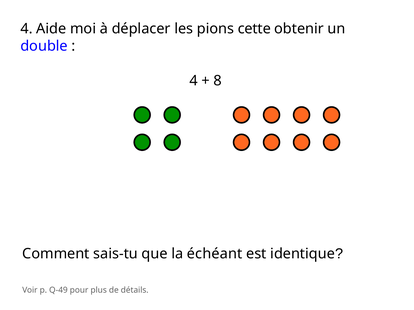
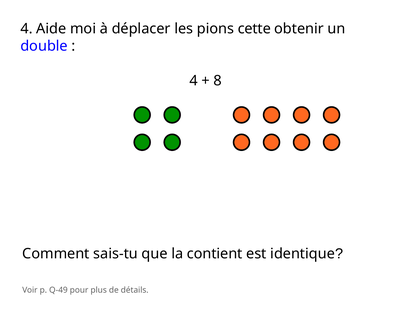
échéant: échéant -> contient
